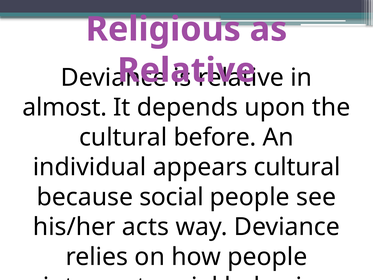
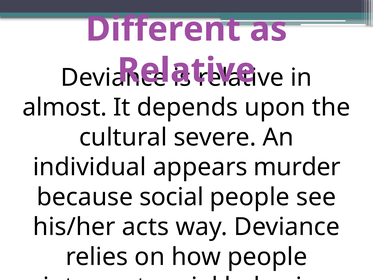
Religious: Religious -> Different
before: before -> severe
appears cultural: cultural -> murder
